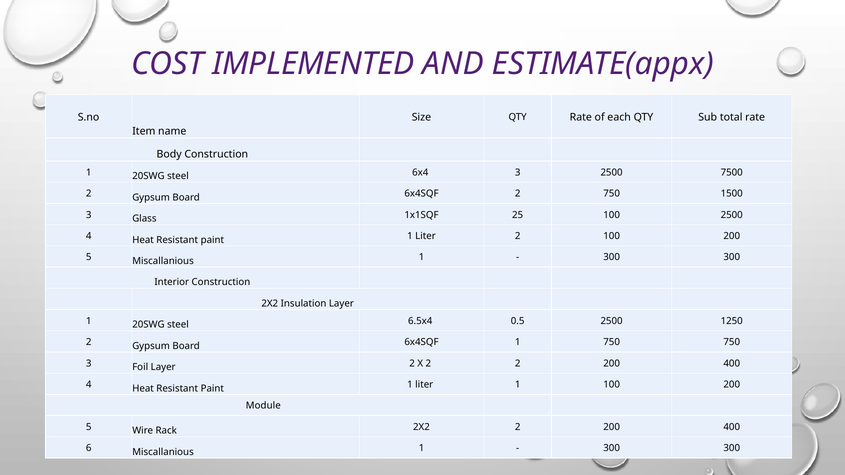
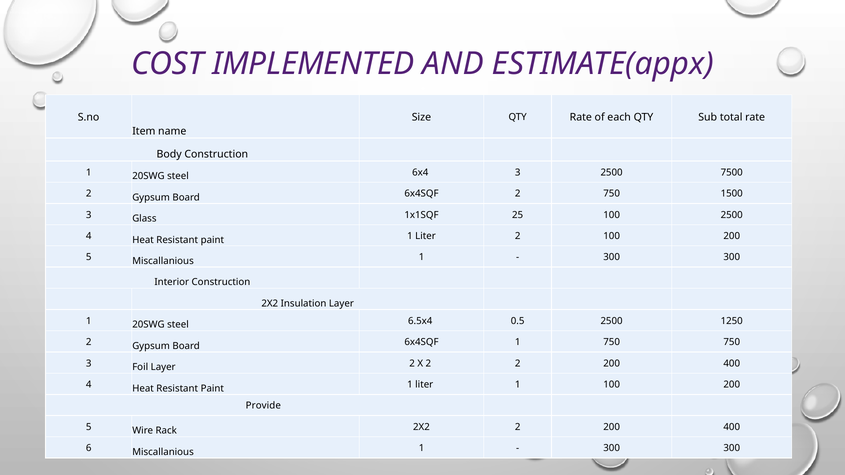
Module: Module -> Provide
